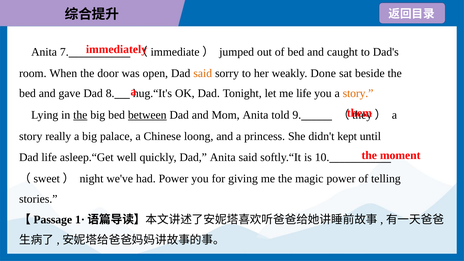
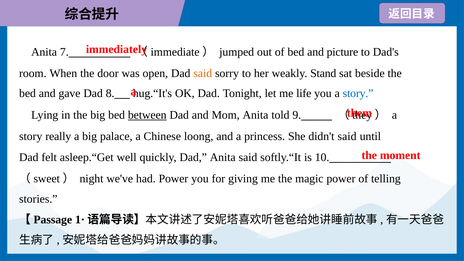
caught: caught -> picture
Done: Done -> Stand
story at (358, 93) colour: orange -> blue
the at (80, 115) underline: present -> none
didn't kept: kept -> said
Dad life: life -> felt
